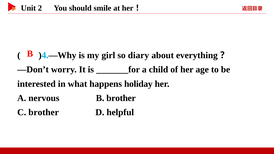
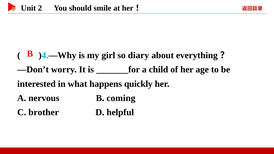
holiday: holiday -> quickly
B brother: brother -> coming
